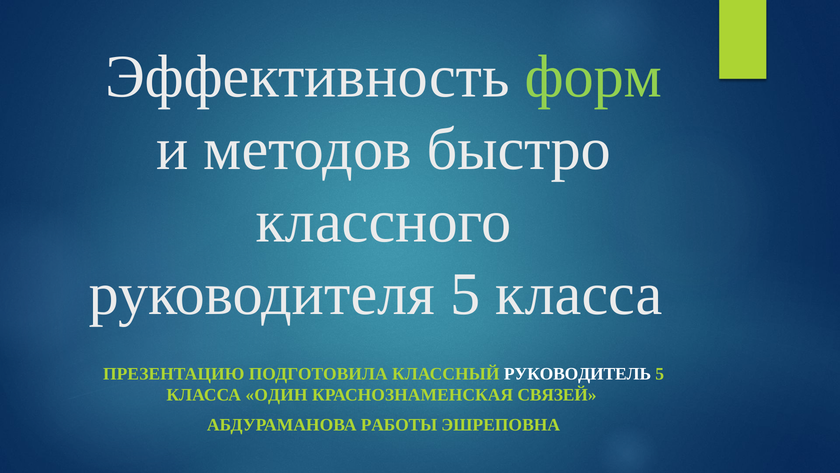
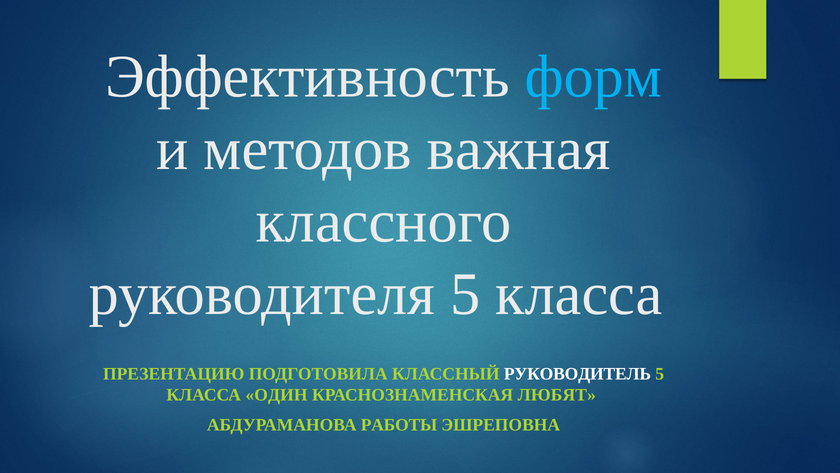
форм colour: light green -> light blue
быстро: быстро -> важная
СВЯЗЕЙ: СВЯЗЕЙ -> ЛЮБЯТ
